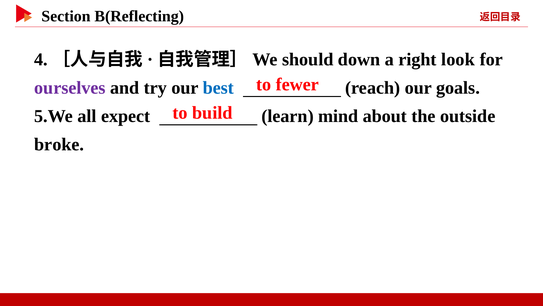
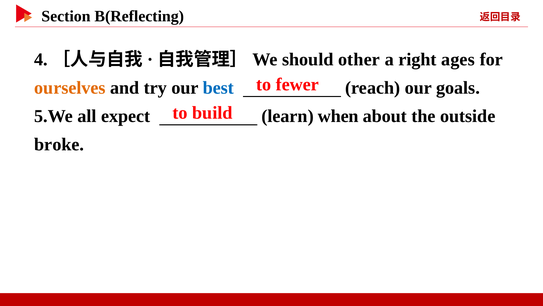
down: down -> other
look: look -> ages
ourselves colour: purple -> orange
mind: mind -> when
